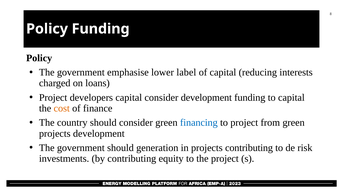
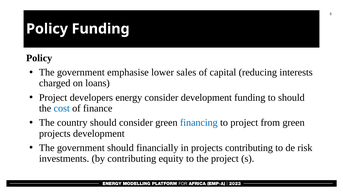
label: label -> sales
developers capital: capital -> energy
to capital: capital -> should
cost colour: orange -> blue
generation: generation -> financially
